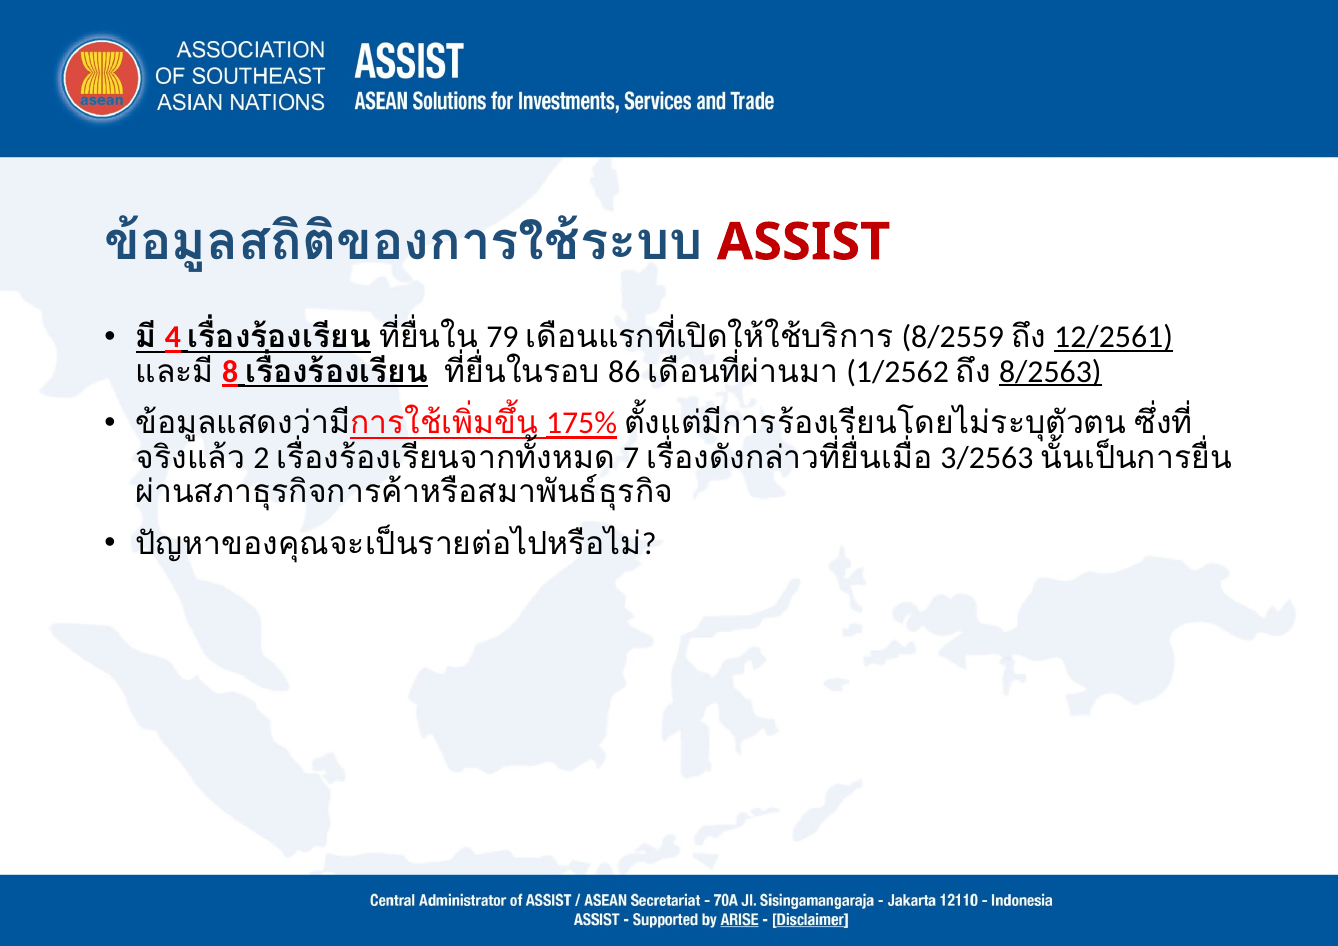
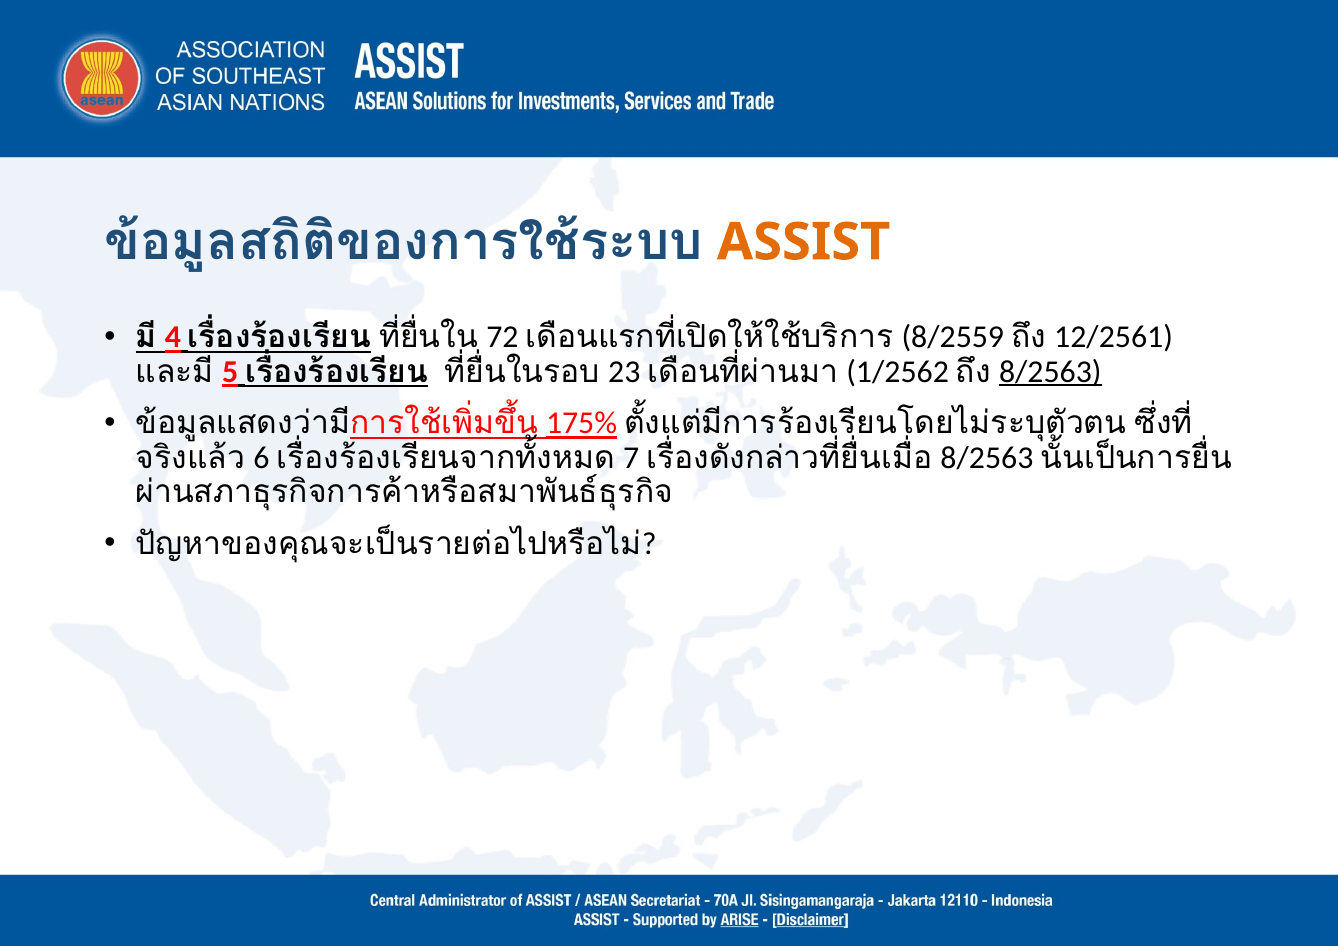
ASSIST colour: red -> orange
79: 79 -> 72
12/2561 underline: present -> none
8: 8 -> 5
86: 86 -> 23
2: 2 -> 6
3/2563 at (987, 458): 3/2563 -> 8/2563
